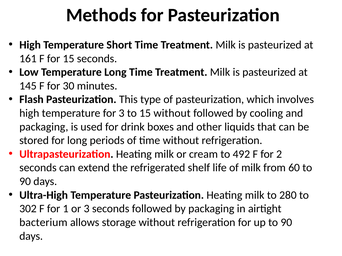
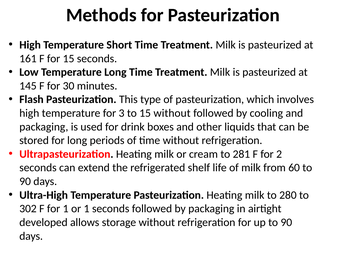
492: 492 -> 281
or 3: 3 -> 1
bacterium: bacterium -> developed
